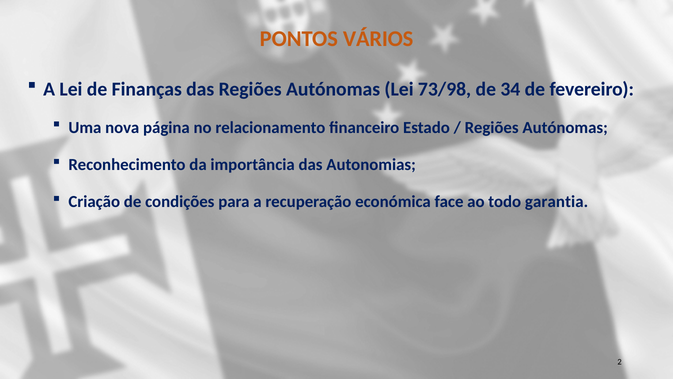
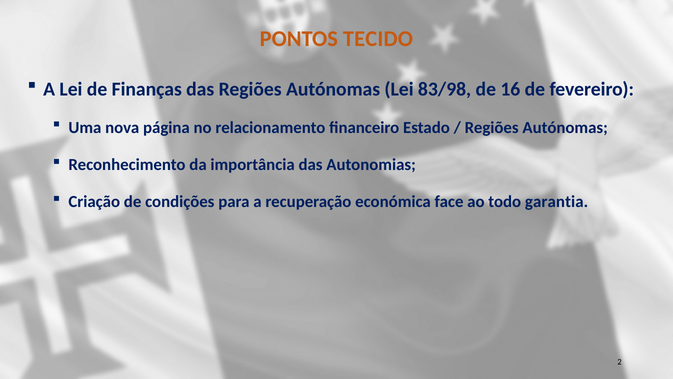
VÁRIOS: VÁRIOS -> TECIDO
73/98: 73/98 -> 83/98
34: 34 -> 16
